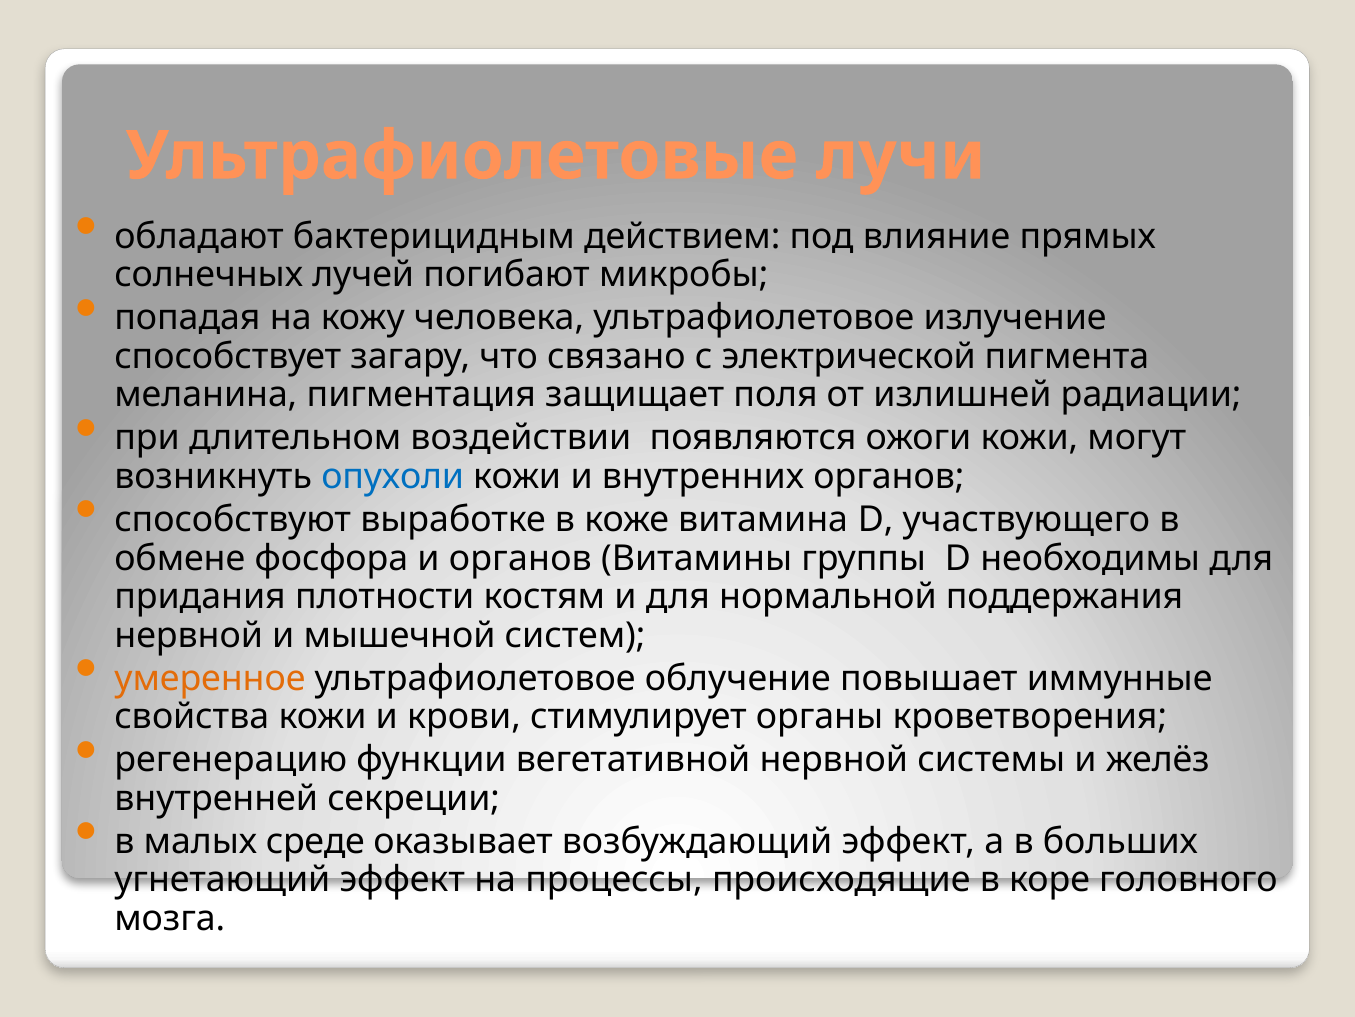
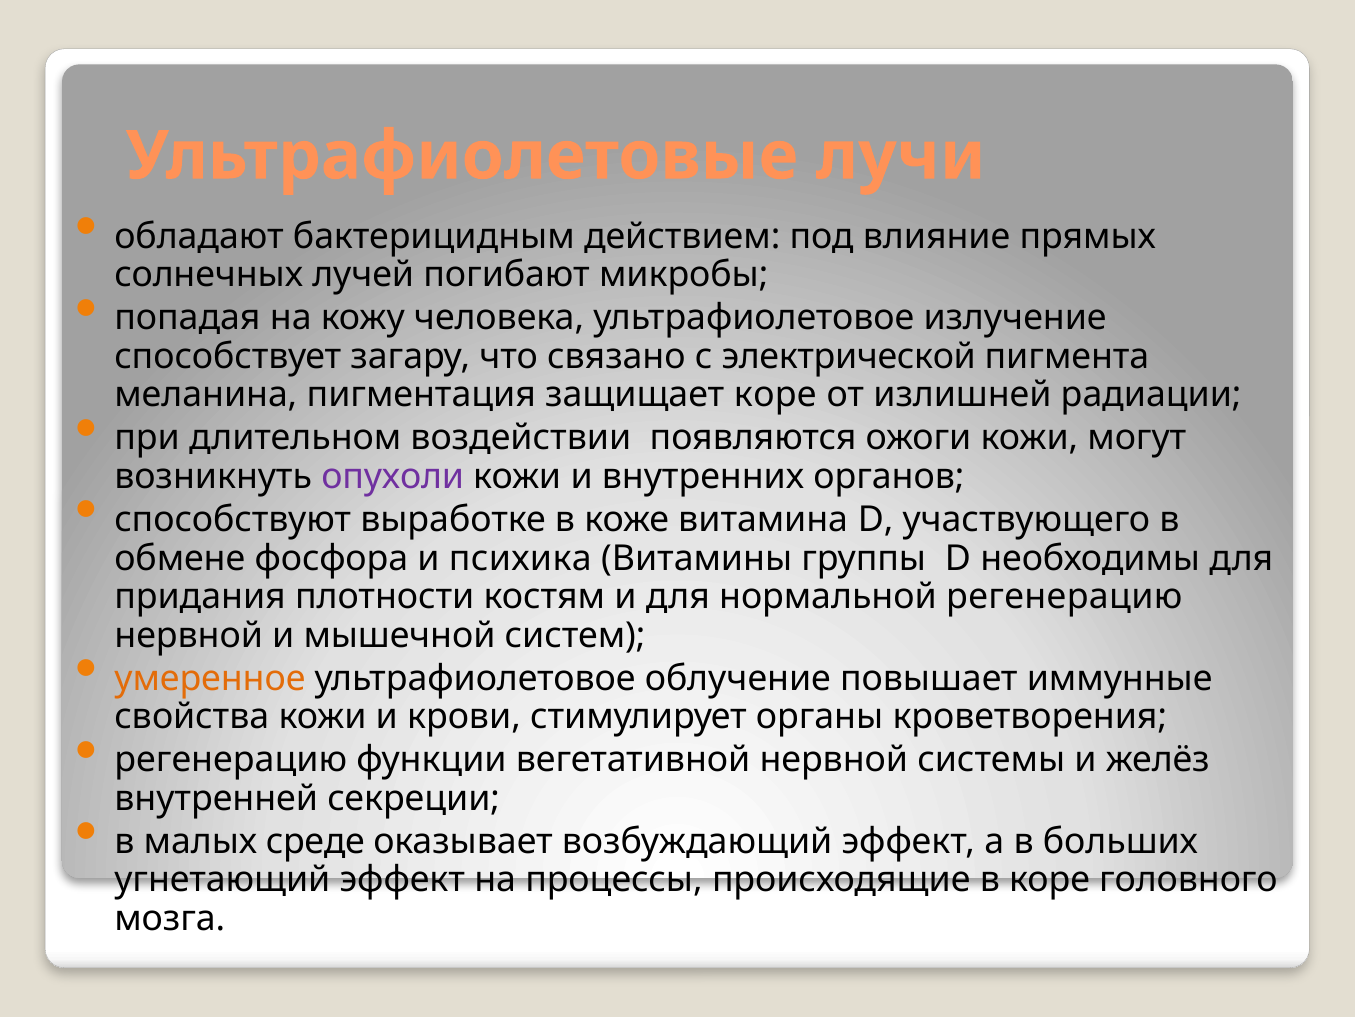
защищает поля: поля -> коре
опухоли colour: blue -> purple
и органов: органов -> психика
нормальной поддержания: поддержания -> регенерацию
